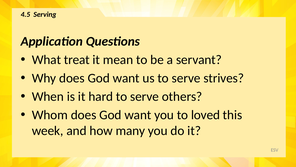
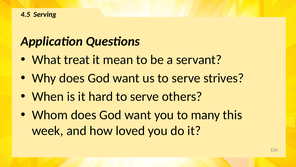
loved: loved -> many
many: many -> loved
